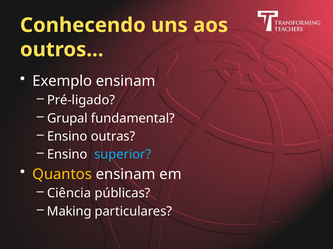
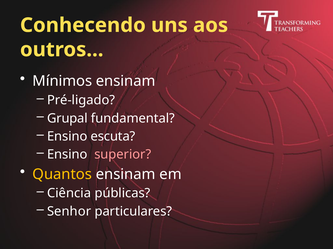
Exemplo: Exemplo -> Mínimos
outras: outras -> escuta
superior colour: light blue -> pink
Making: Making -> Senhor
